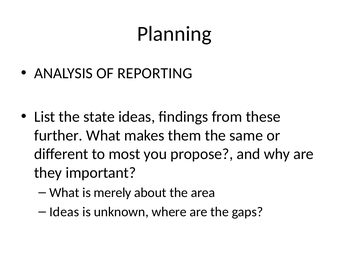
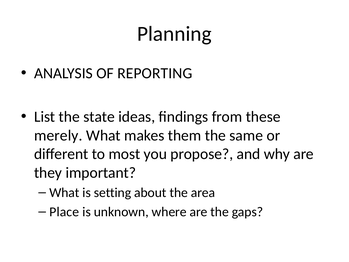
further: further -> merely
merely: merely -> setting
Ideas at (64, 212): Ideas -> Place
